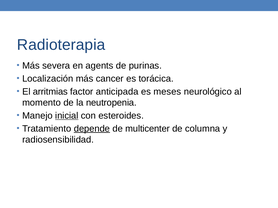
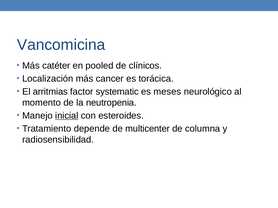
Radioterapia: Radioterapia -> Vancomicina
severa: severa -> catéter
agents: agents -> pooled
purinas: purinas -> clínicos
anticipada: anticipada -> systematic
depende underline: present -> none
